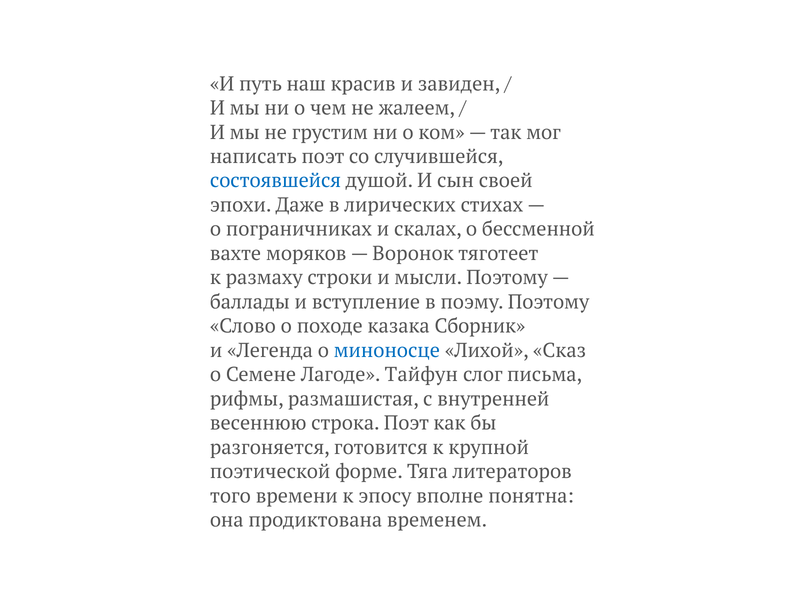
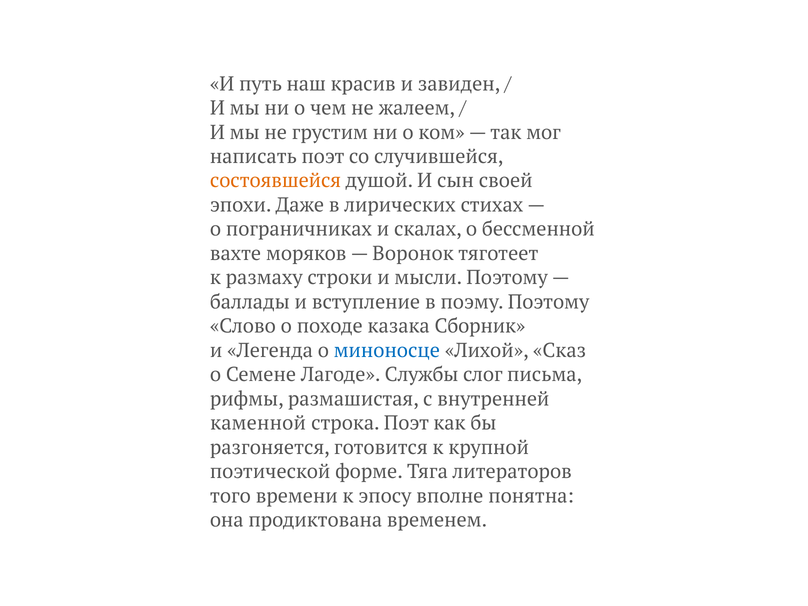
состоявшейся colour: blue -> orange
Тайфун: Тайфун -> Службы
весеннюю: весеннюю -> каменной
